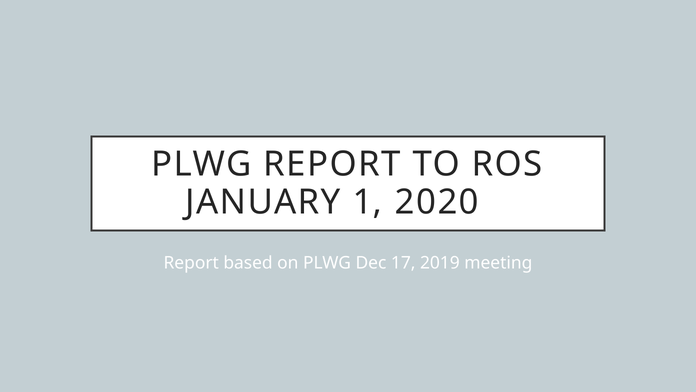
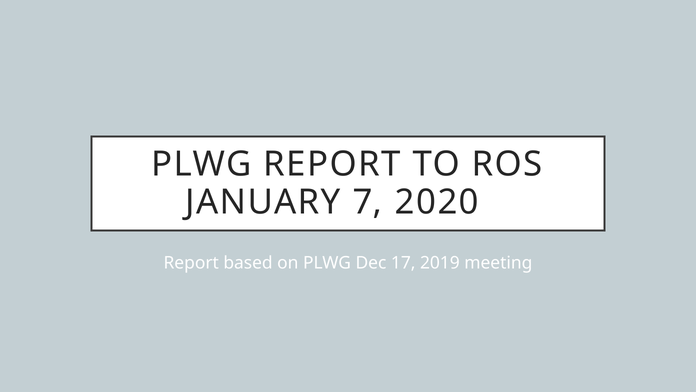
1: 1 -> 7
